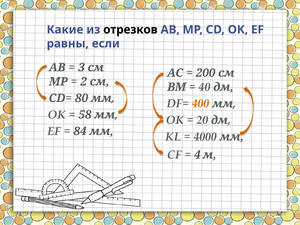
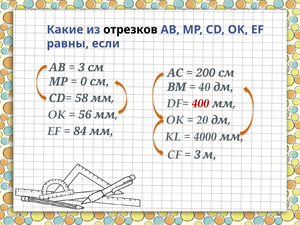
2: 2 -> 0
80: 80 -> 58
400 colour: orange -> red
58: 58 -> 56
4 at (197, 155): 4 -> 3
